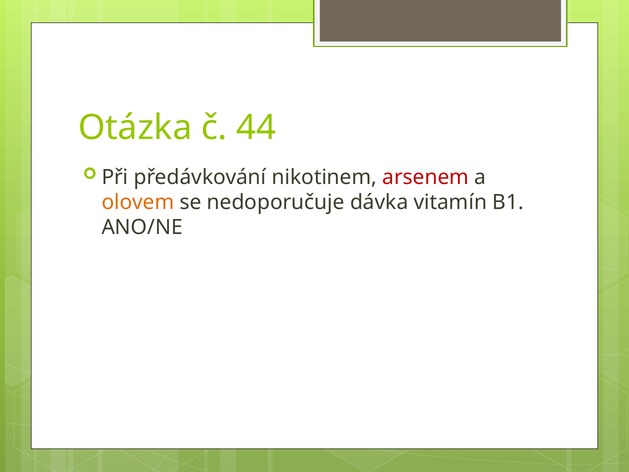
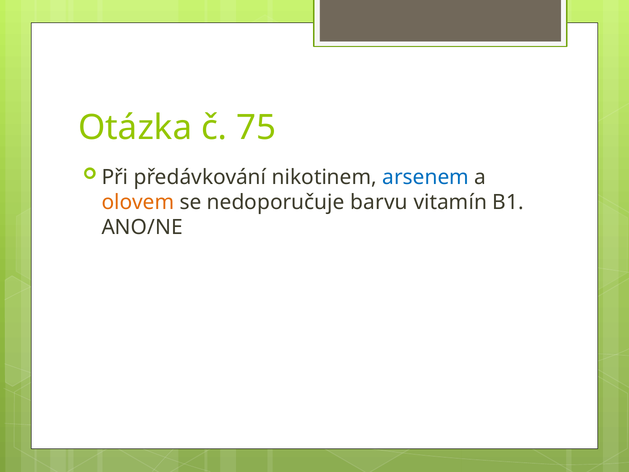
44: 44 -> 75
arsenem colour: red -> blue
dávka: dávka -> barvu
